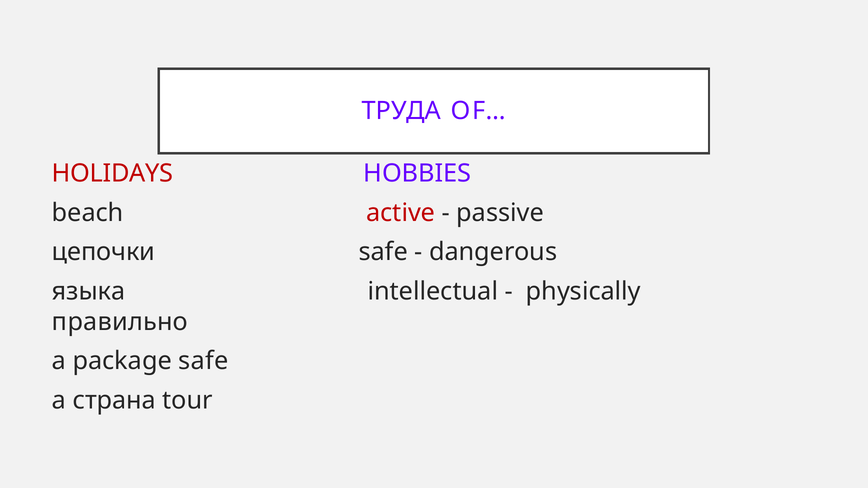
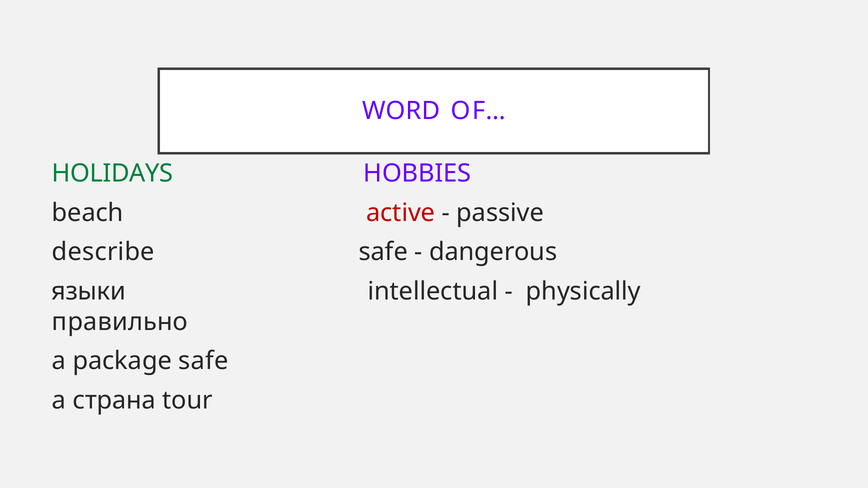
ТРУДА: ТРУДА -> WORD
HOLIDAYS colour: red -> green
цепочки: цепочки -> describe
языка: языка -> языки
